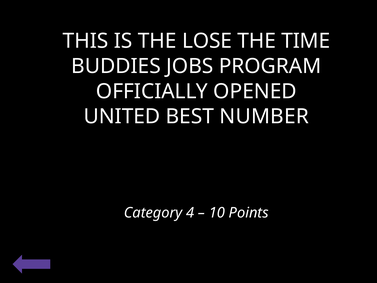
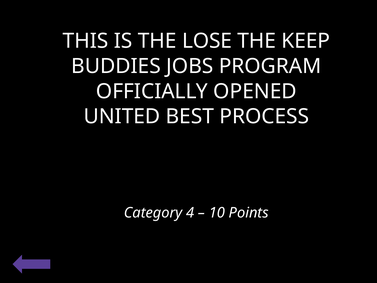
TIME: TIME -> KEEP
NUMBER: NUMBER -> PROCESS
